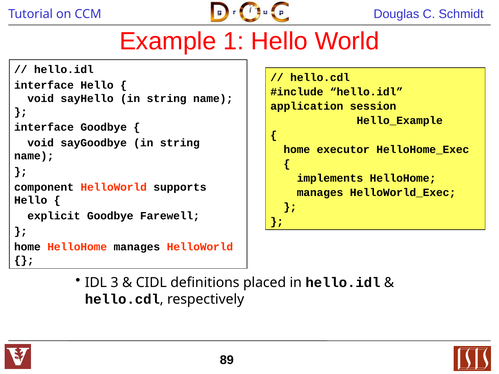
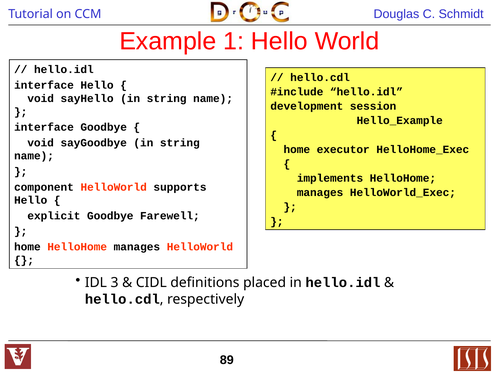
application: application -> development
